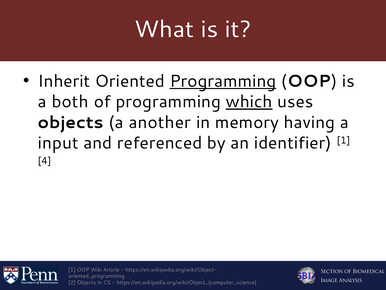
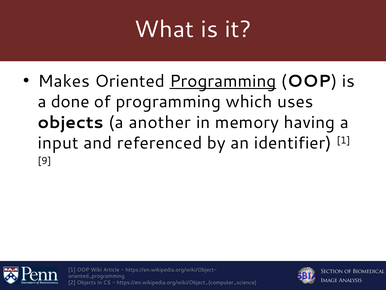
Inherit: Inherit -> Makes
both: both -> done
which underline: present -> none
4: 4 -> 9
